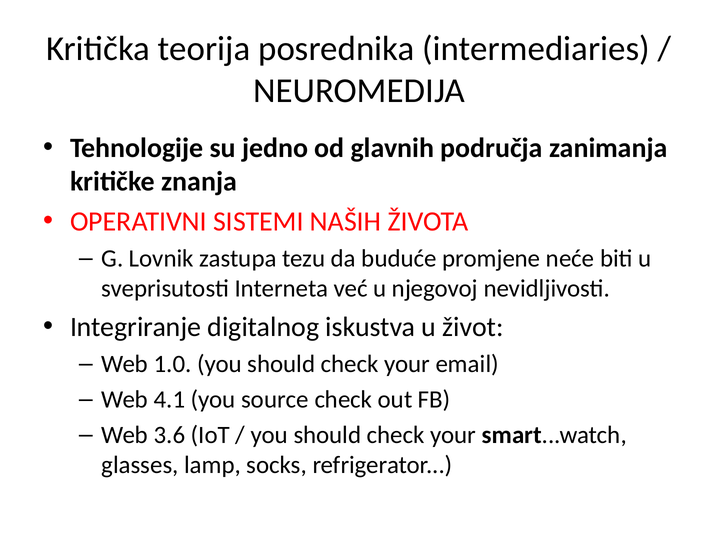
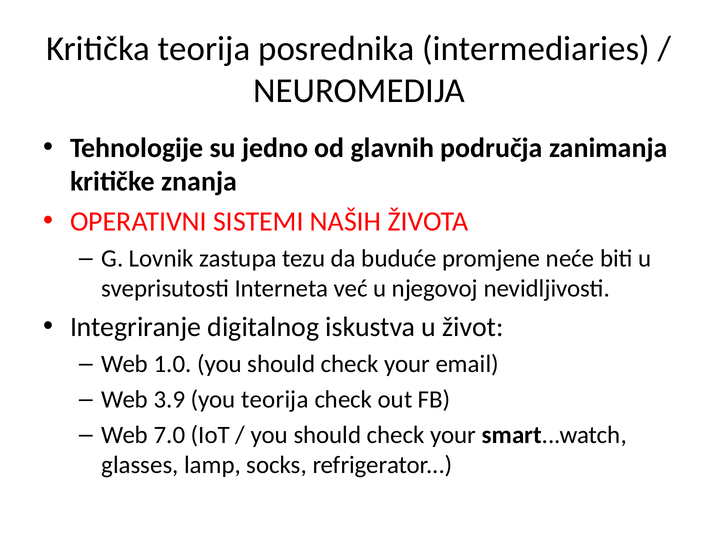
4.1: 4.1 -> 3.9
you source: source -> teorija
3.6: 3.6 -> 7.0
